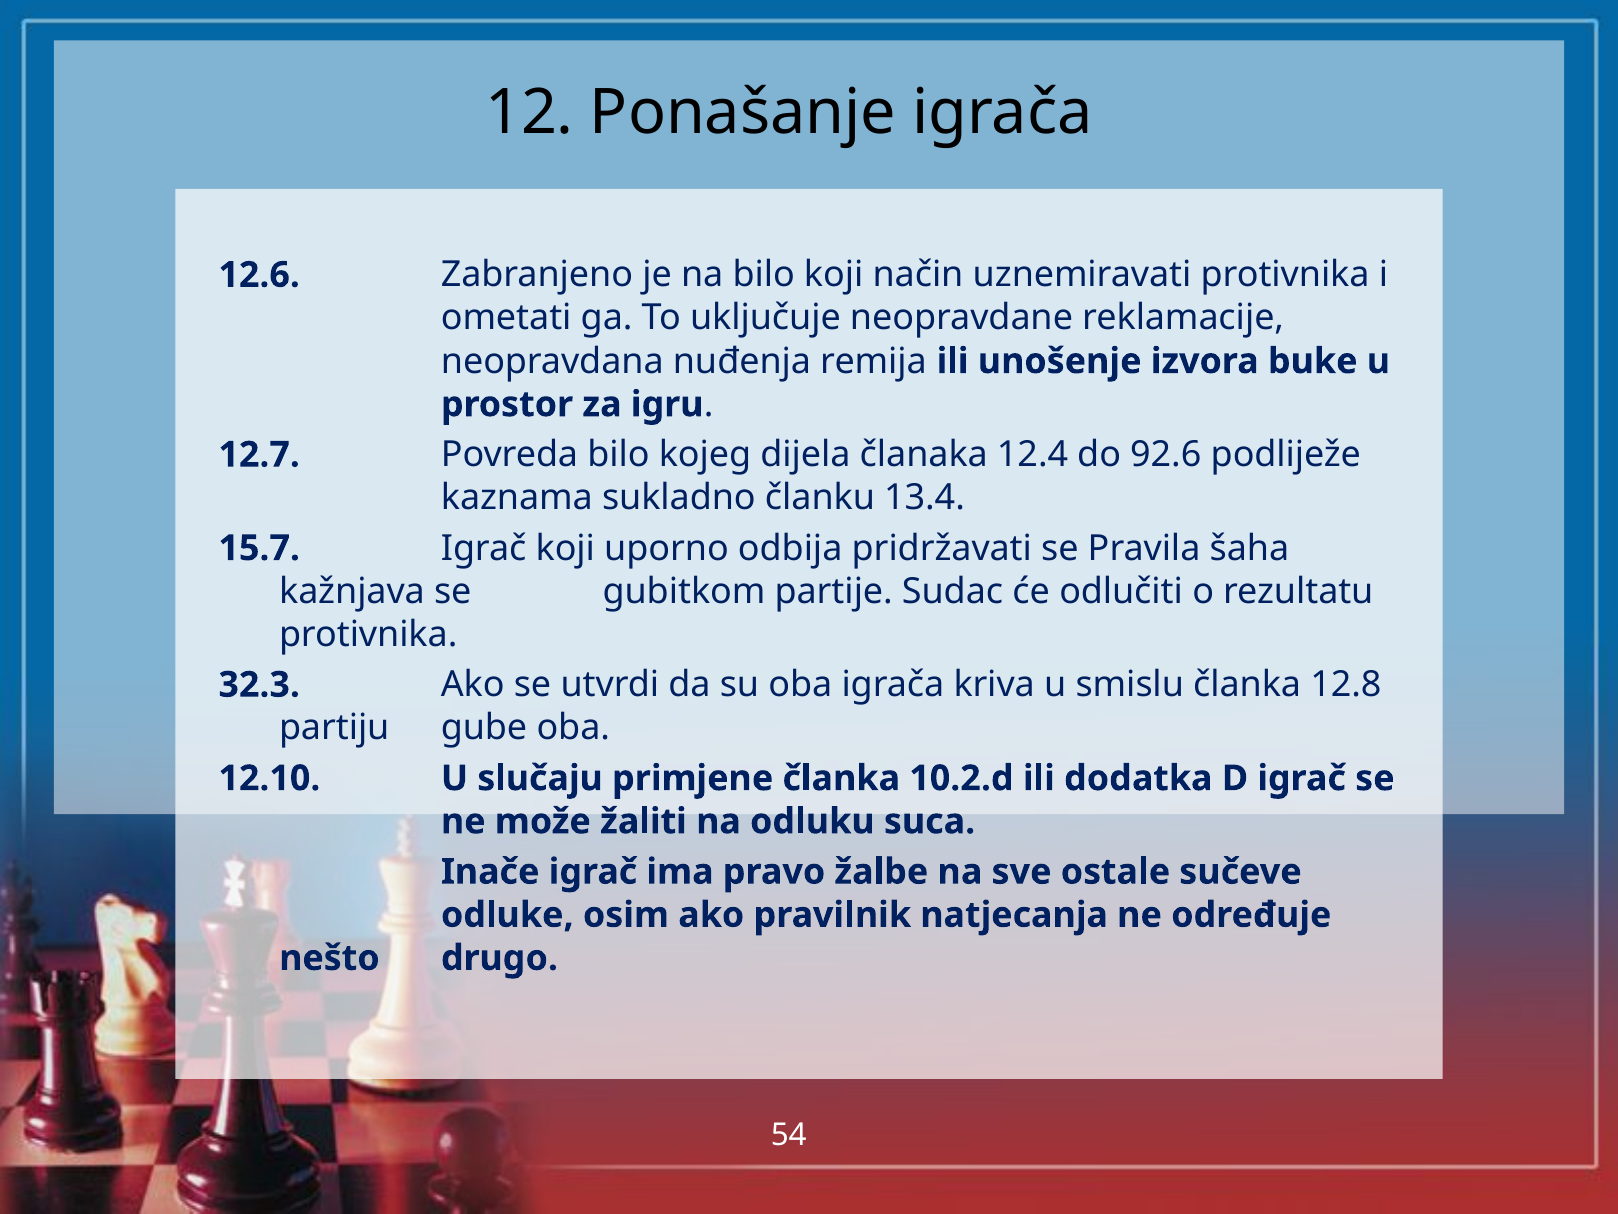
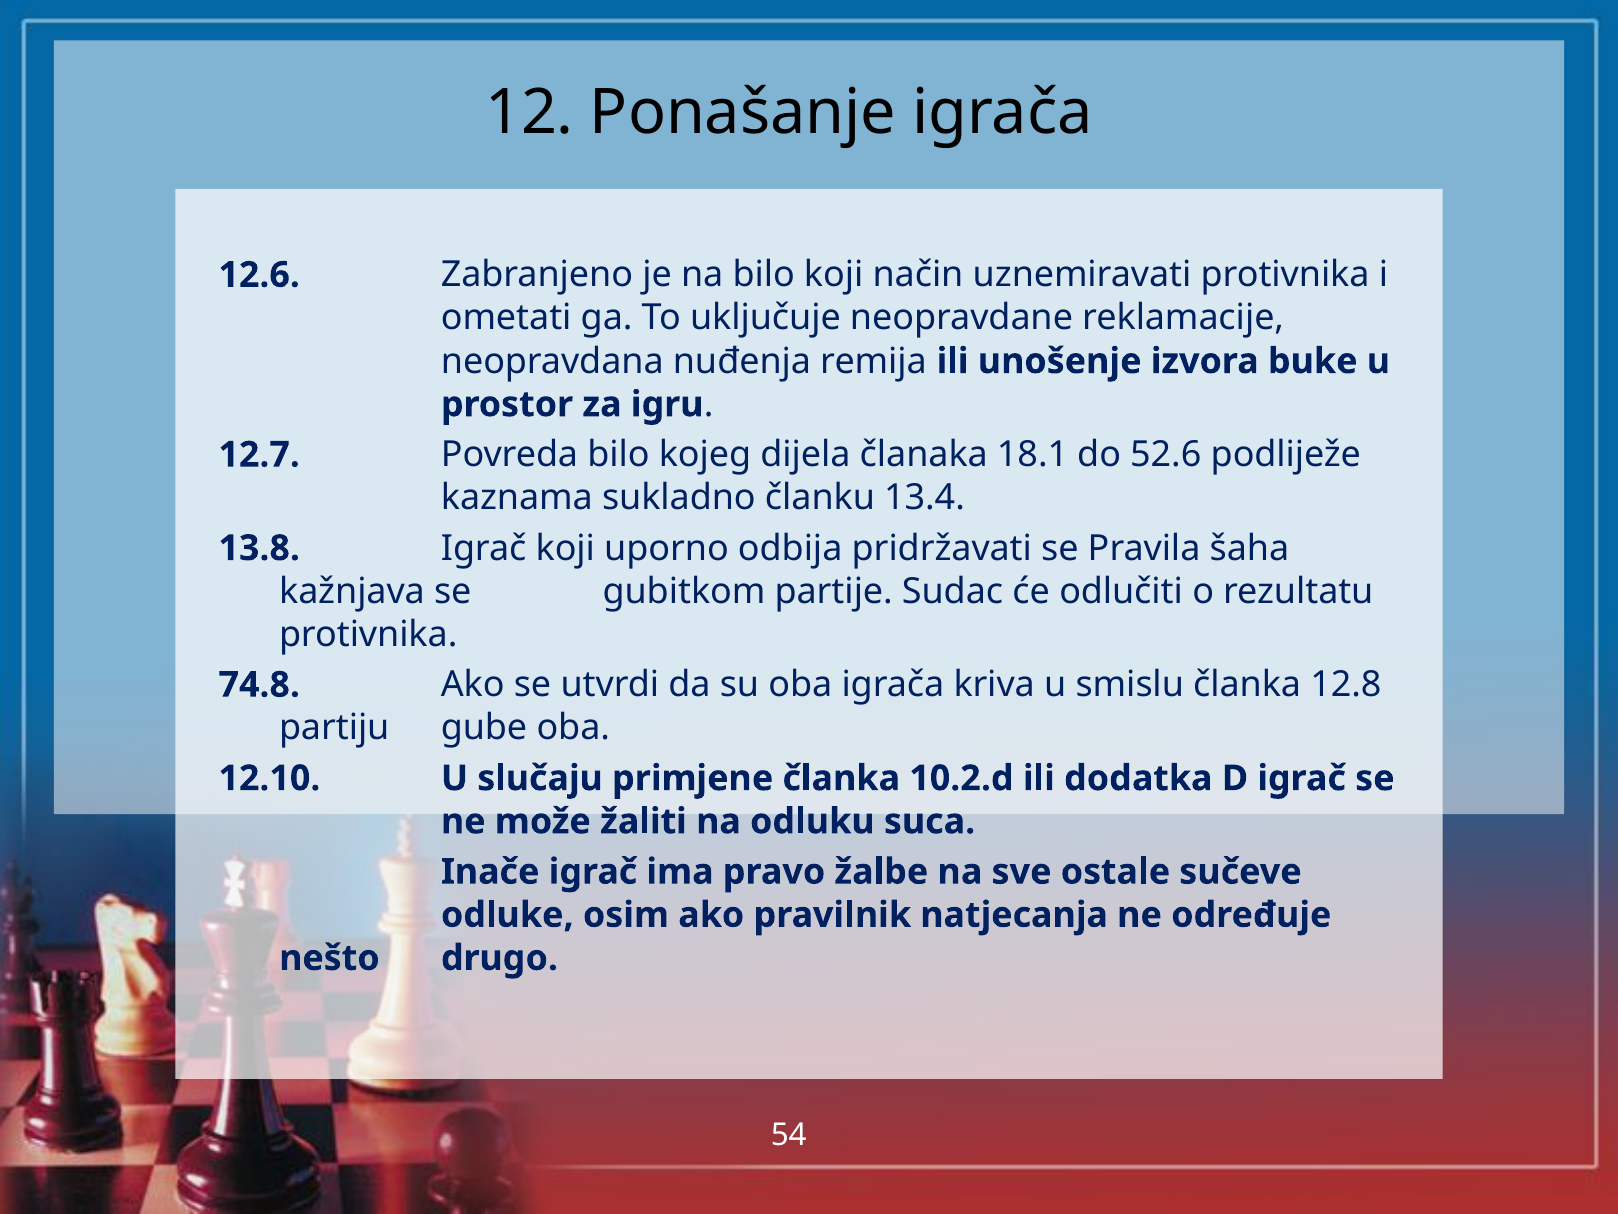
12.4: 12.4 -> 18.1
92.6: 92.6 -> 52.6
15.7: 15.7 -> 13.8
32.3: 32.3 -> 74.8
